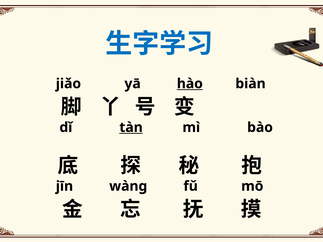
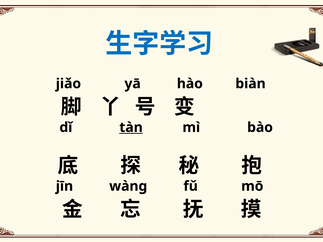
hào underline: present -> none
